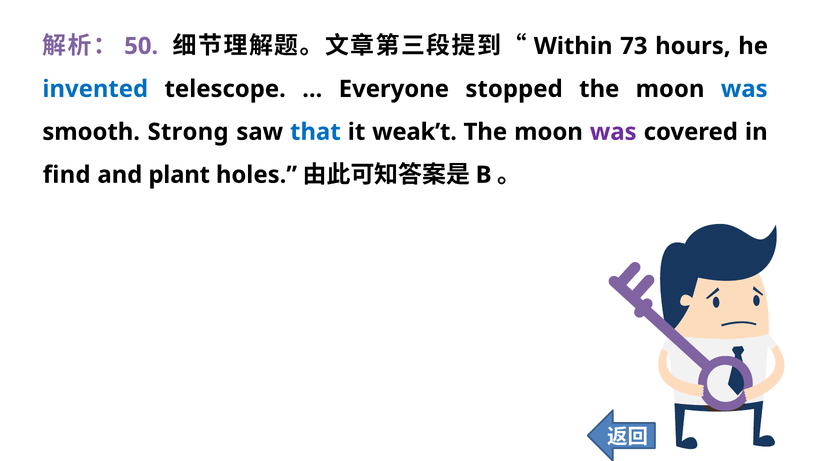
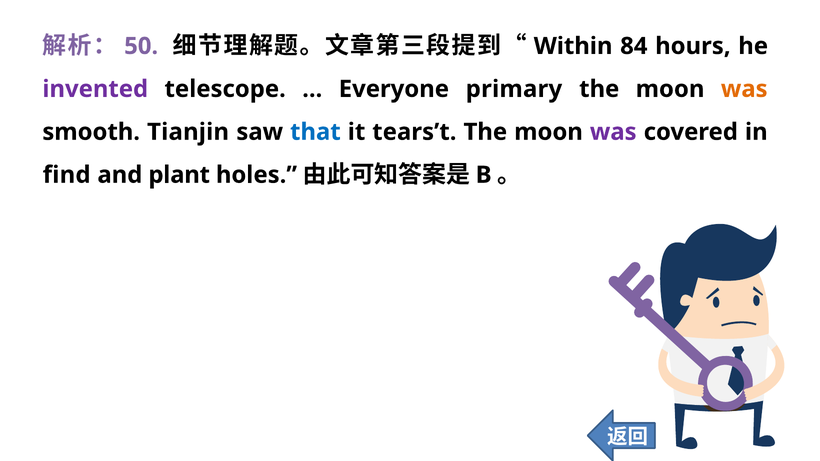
73: 73 -> 84
invented colour: blue -> purple
stopped: stopped -> primary
was at (744, 89) colour: blue -> orange
Strong: Strong -> Tianjin
weak’t: weak’t -> tears’t
